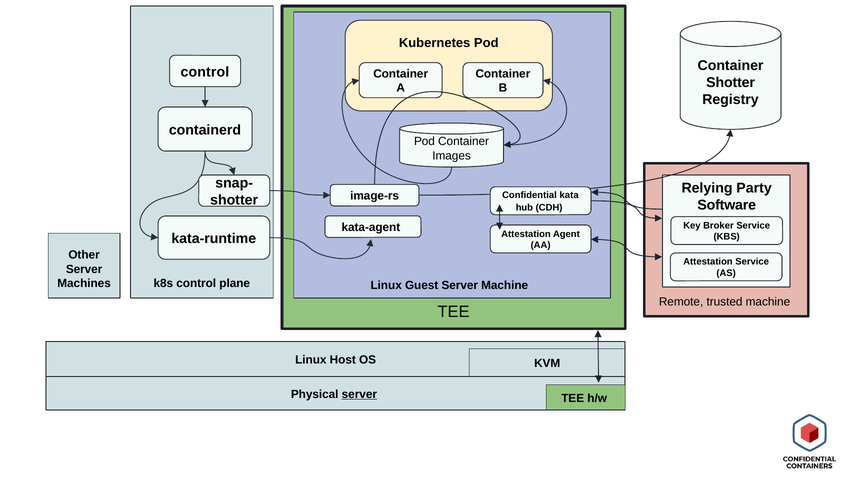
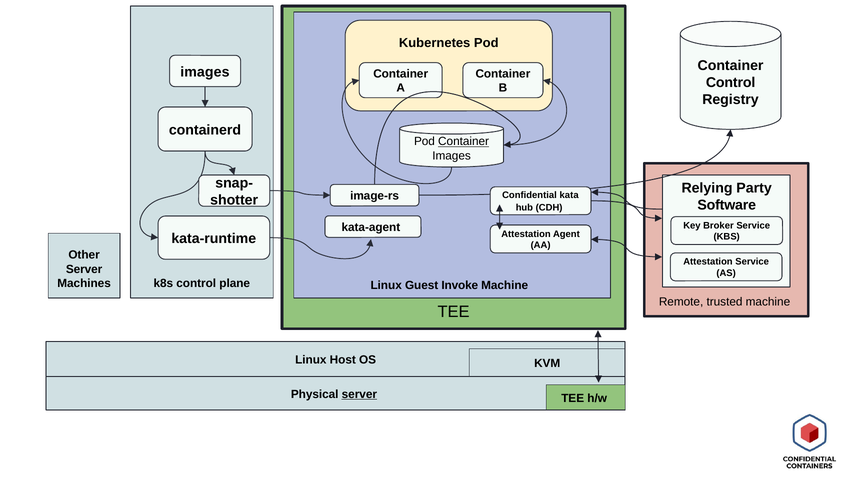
control at (205, 72): control -> images
Shotter at (731, 83): Shotter -> Control
Container at (464, 141) underline: none -> present
Guest Server: Server -> Invoke
